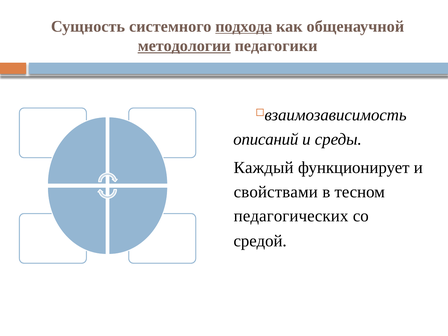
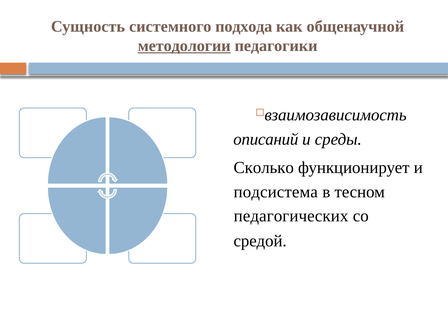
подхода underline: present -> none
Каждый: Каждый -> Сколько
свойствами: свойствами -> подсистема
